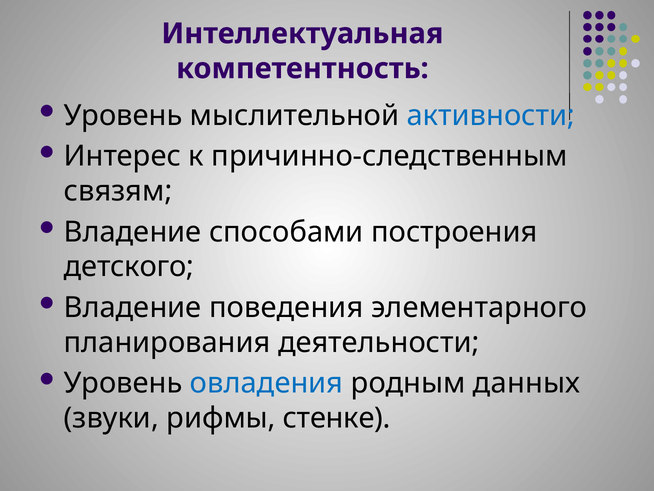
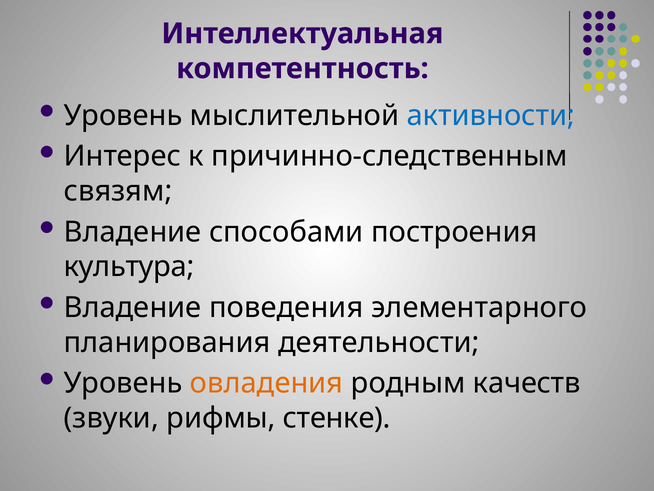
детского: детского -> культура
овладения colour: blue -> orange
данных: данных -> качеств
